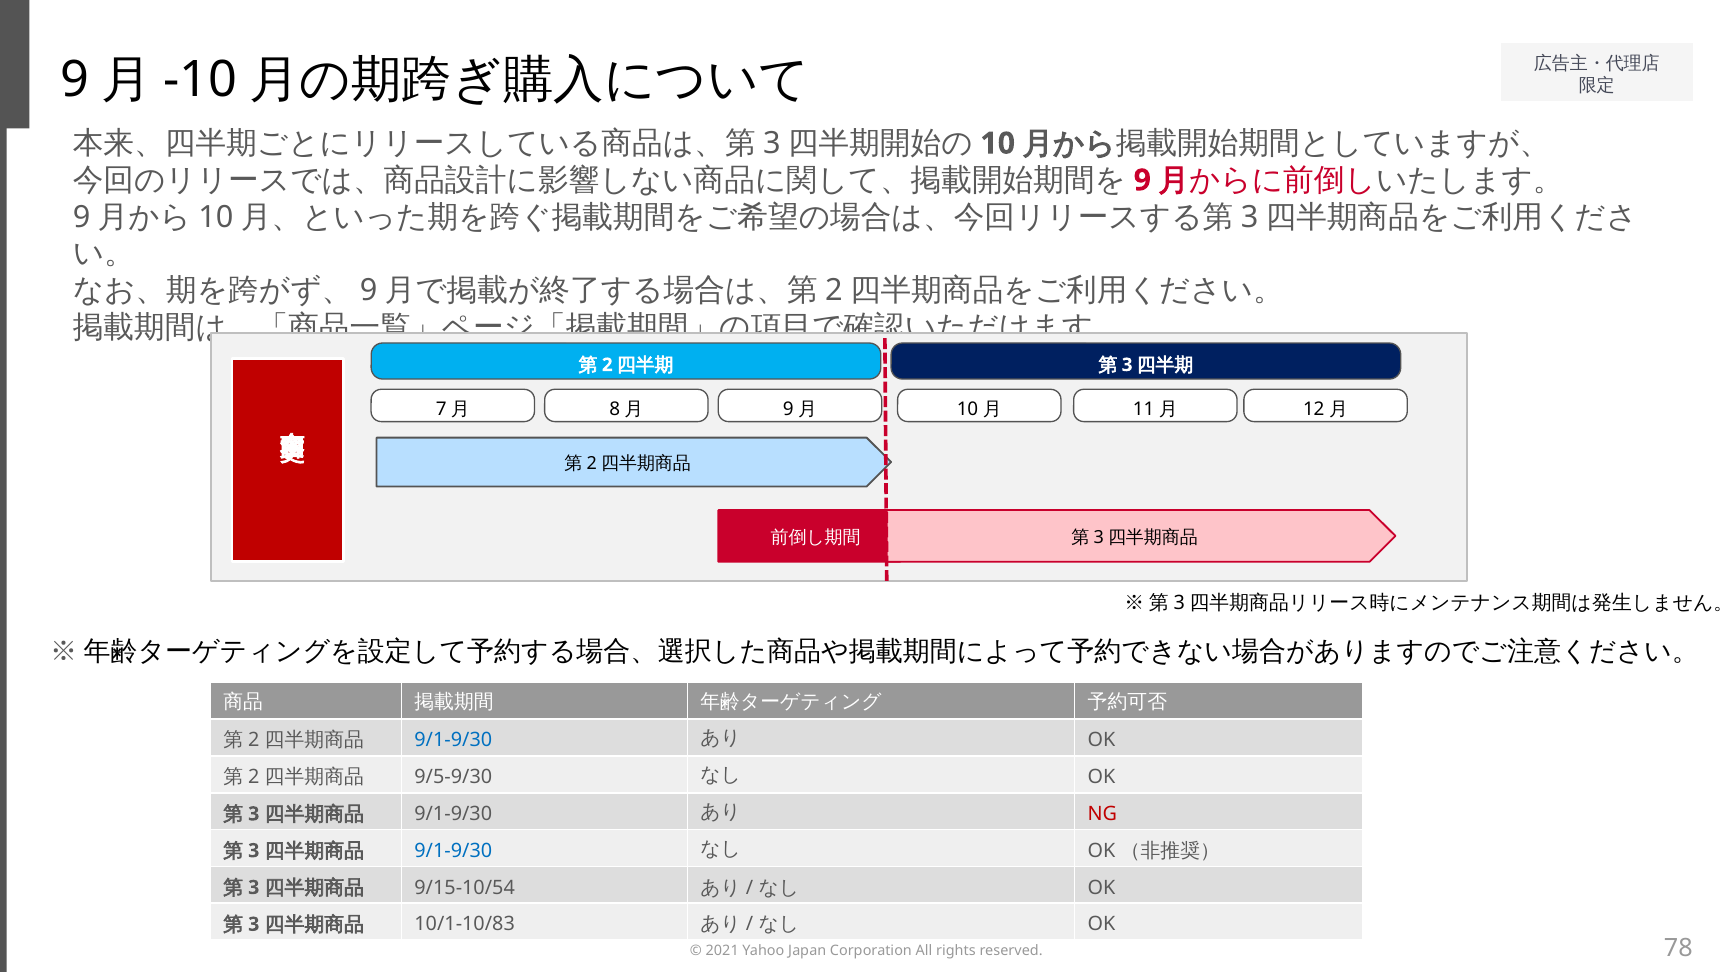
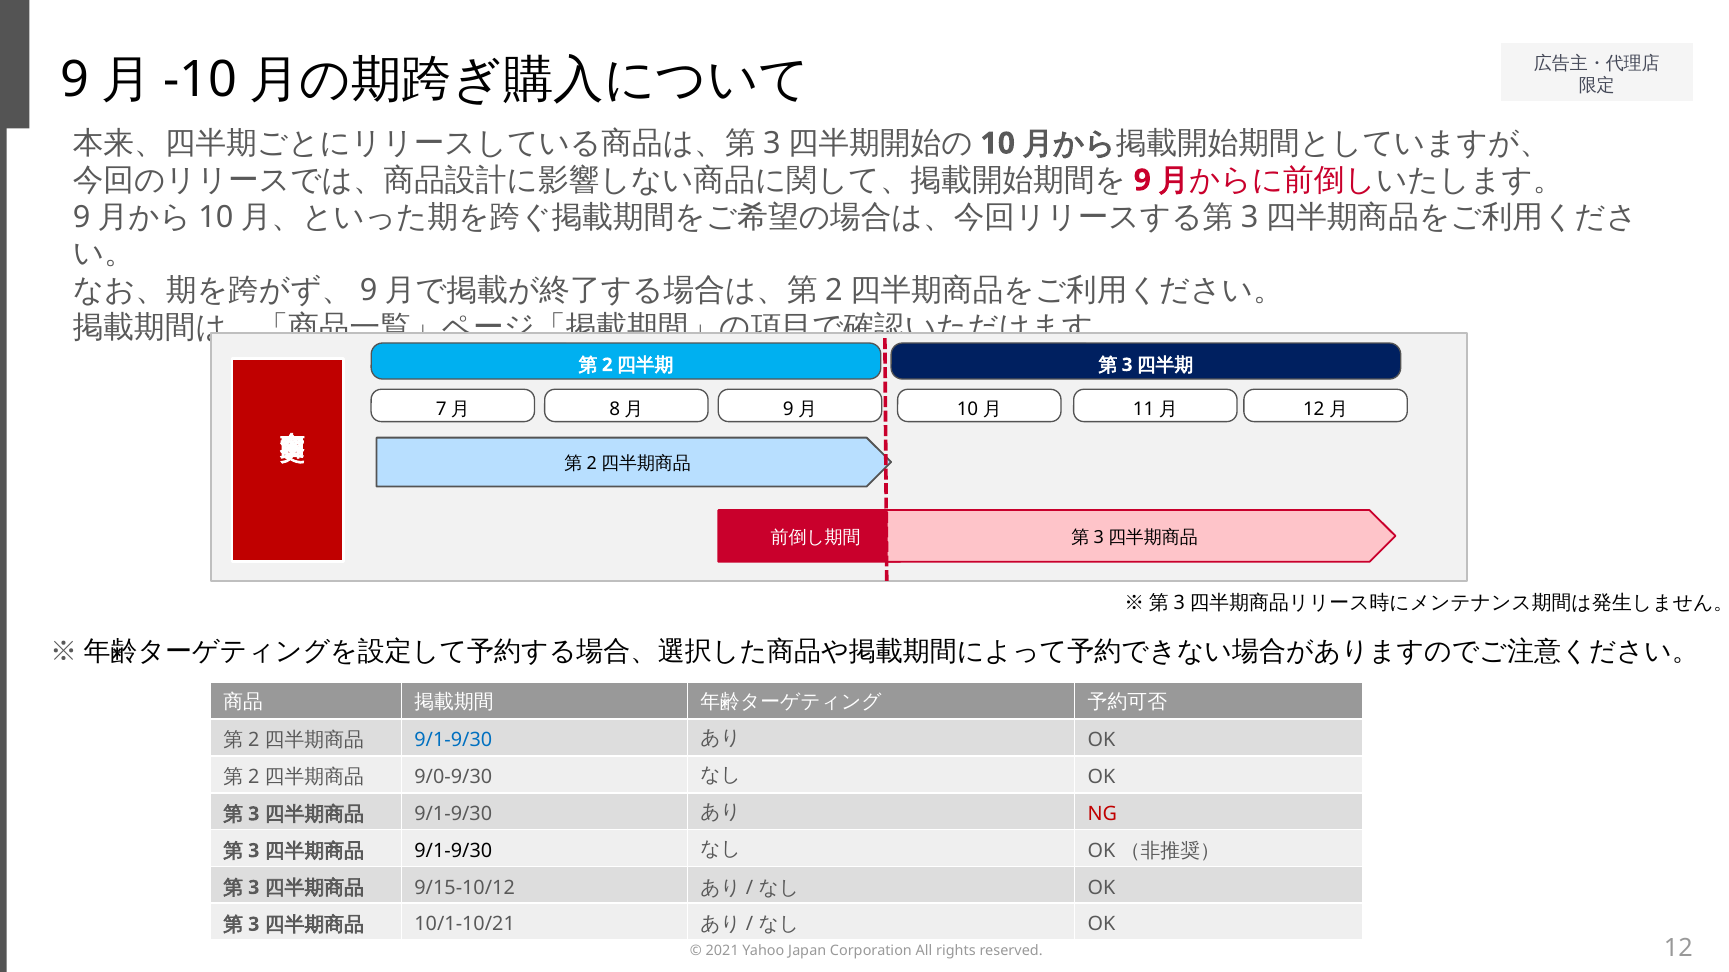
9/5-9/30: 9/5-9/30 -> 9/0-9/30
9/1-9/30 at (453, 851) colour: blue -> black
9/15-10/54: 9/15-10/54 -> 9/15-10/12
10/1-10/83: 10/1-10/83 -> 10/1-10/21
78: 78 -> 12
